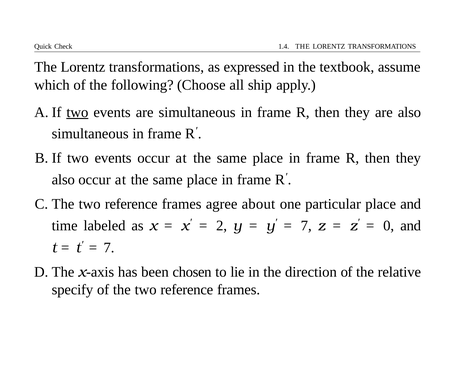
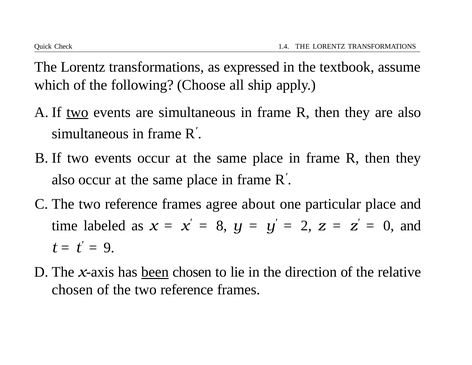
2: 2 -> 8
7 at (306, 225): 7 -> 2
7 at (109, 248): 7 -> 9
been underline: none -> present
specify at (72, 290): specify -> chosen
